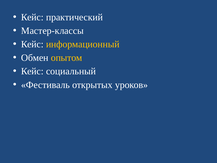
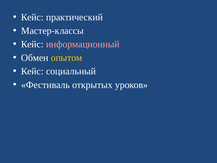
информационный colour: yellow -> pink
